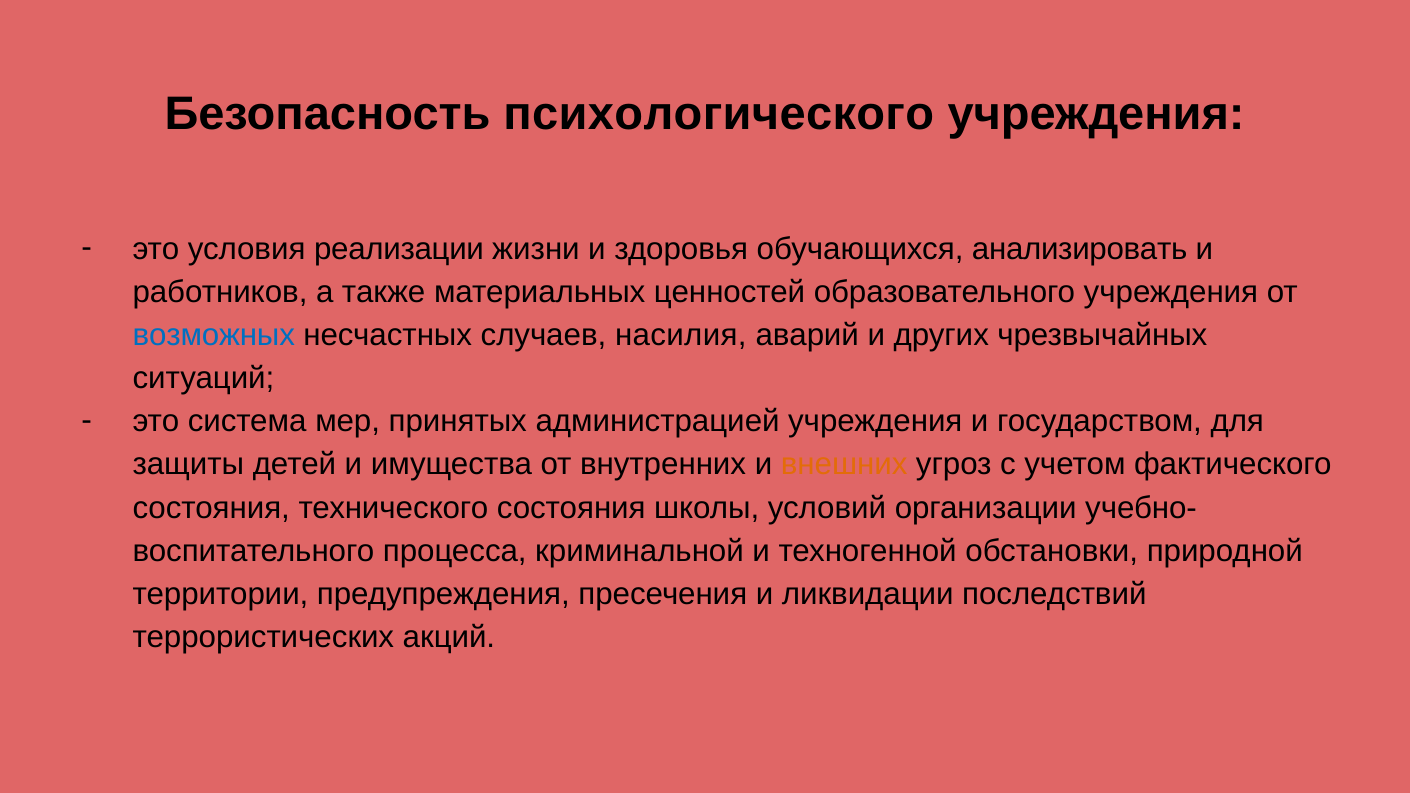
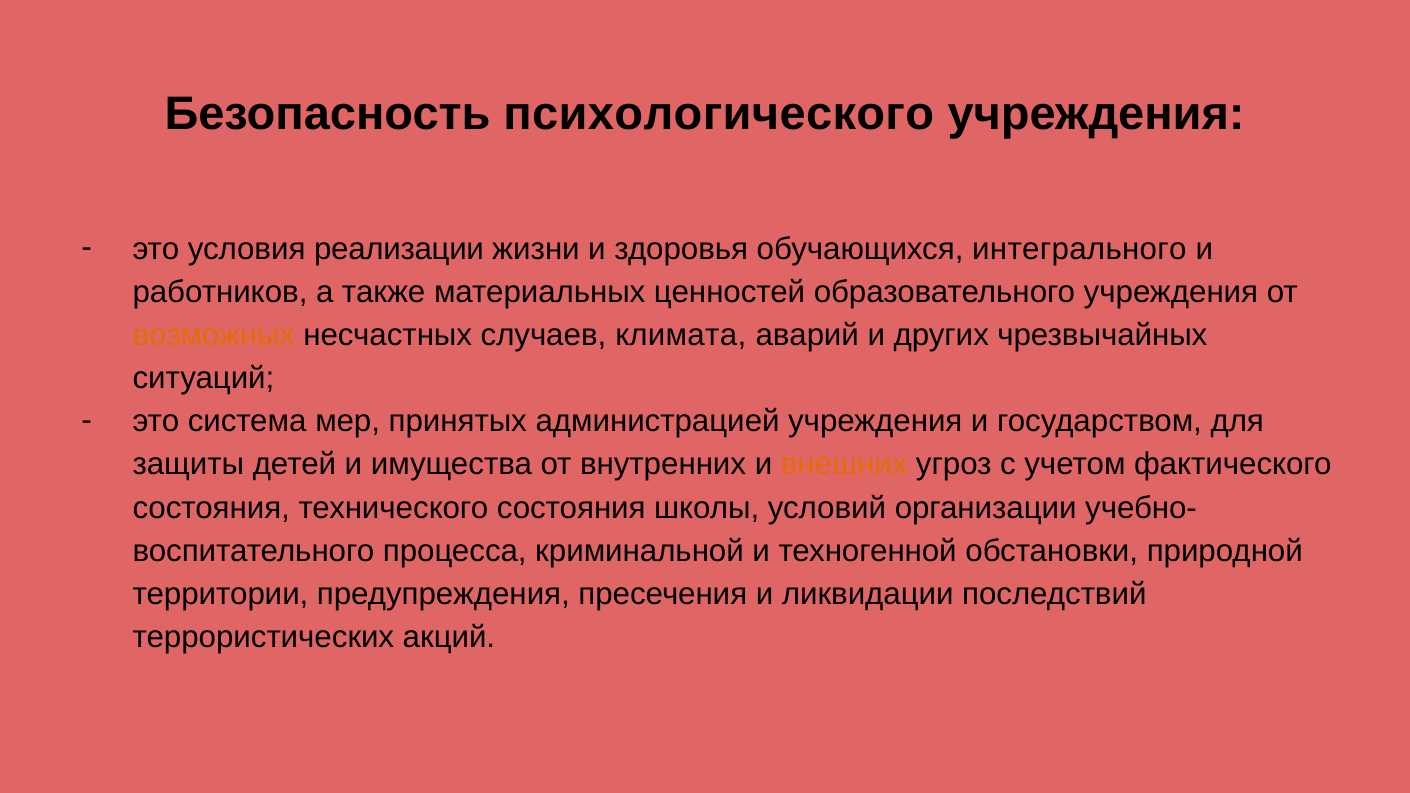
анализировать: анализировать -> интегрального
возможных colour: blue -> orange
насилия: насилия -> климата
